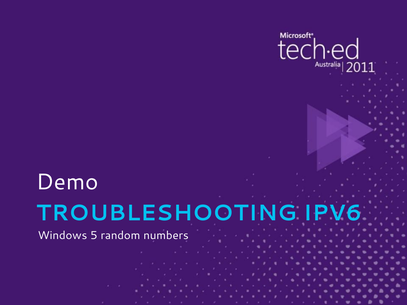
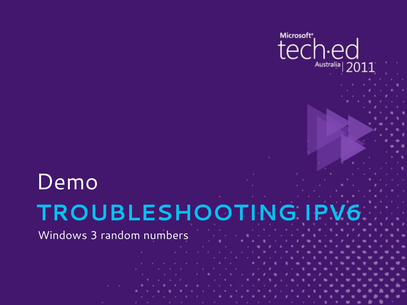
5: 5 -> 3
